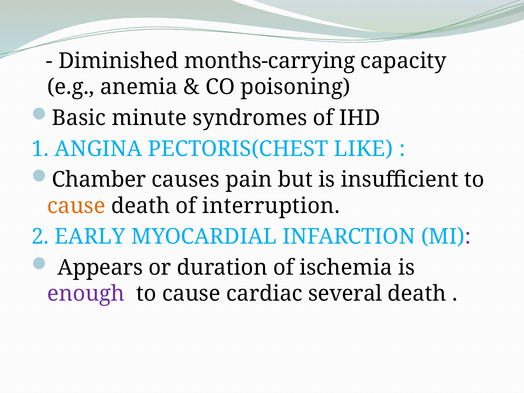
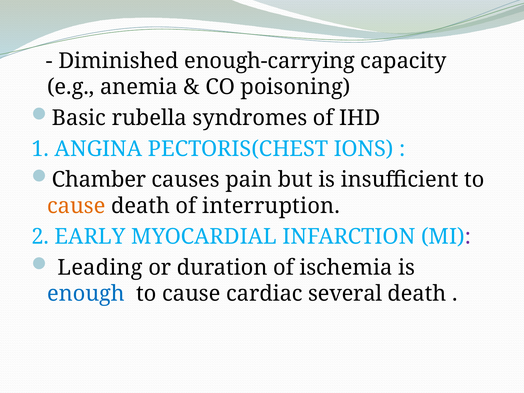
months-carrying: months-carrying -> enough-carrying
minute: minute -> rubella
LIKE: LIKE -> IONS
Appears: Appears -> Leading
enough colour: purple -> blue
